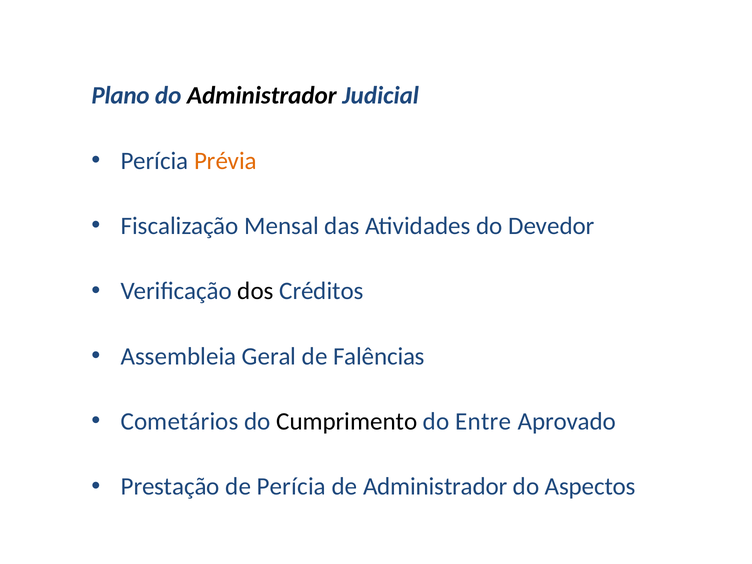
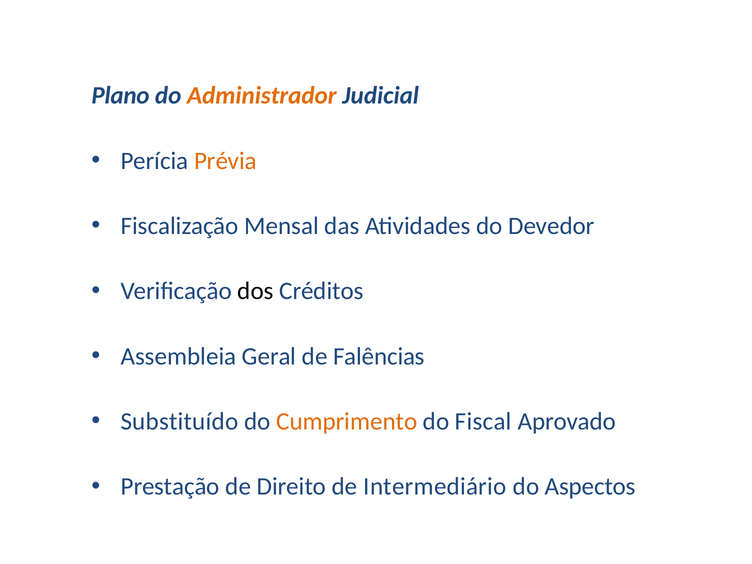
Administrador at (262, 96) colour: black -> orange
Cometários: Cometários -> Substituído
Cumprimento colour: black -> orange
Entre: Entre -> Fiscal
de Perícia: Perícia -> Direito
de Administrador: Administrador -> Intermediário
